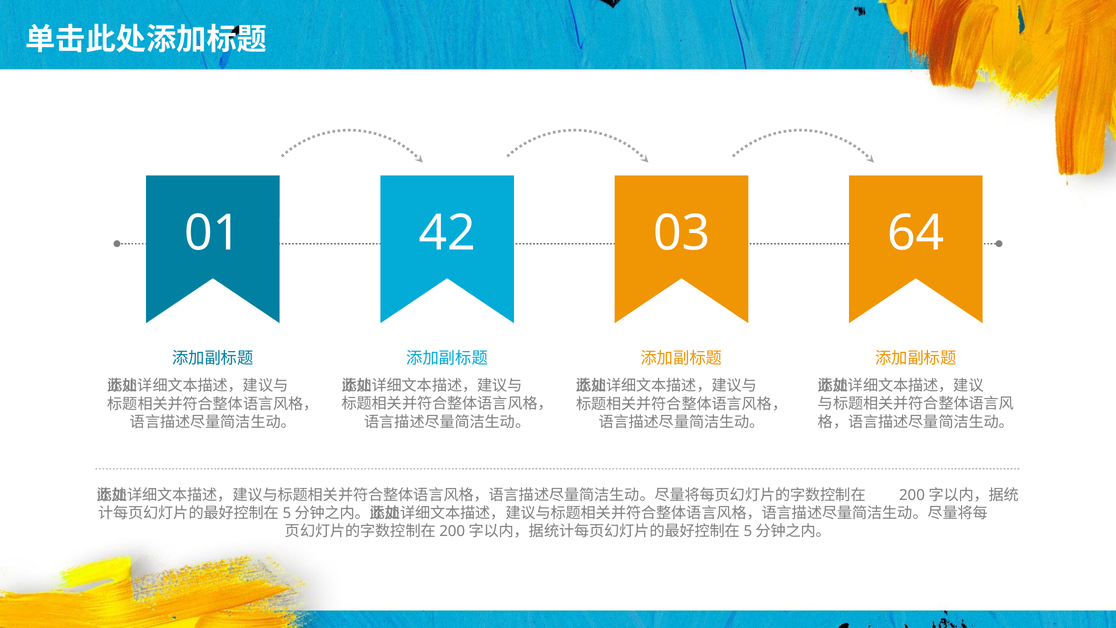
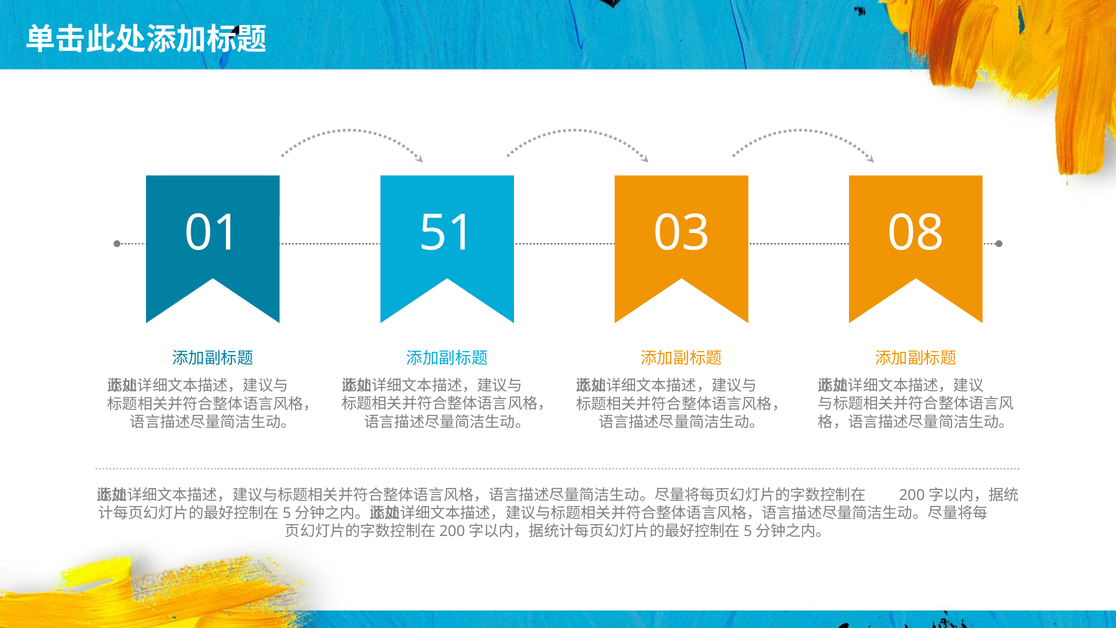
42: 42 -> 51
64: 64 -> 08
